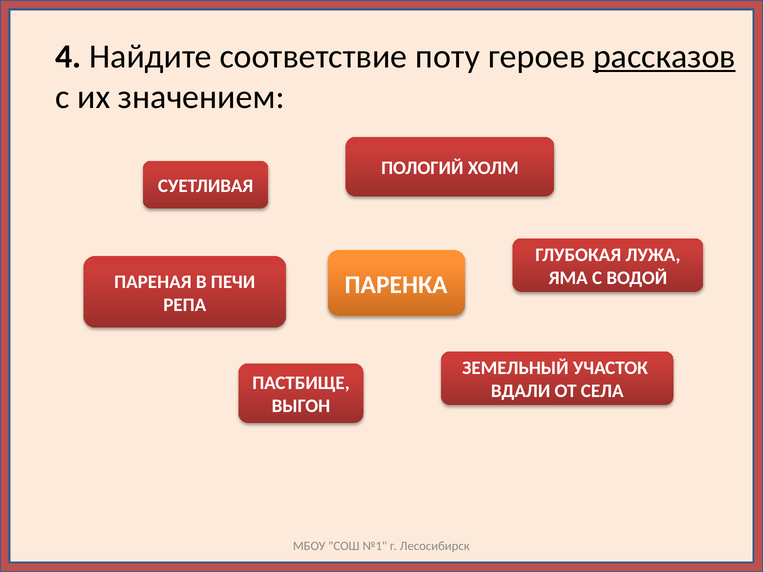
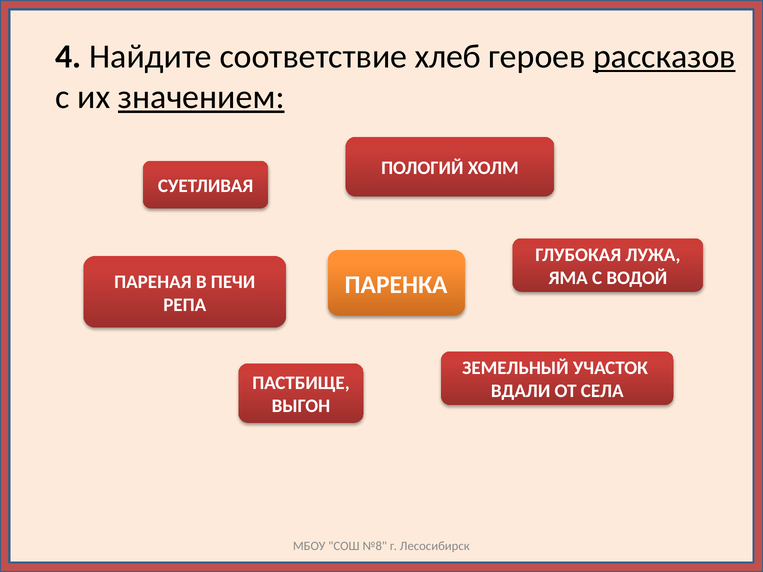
поту: поту -> хлеб
значением underline: none -> present
№1: №1 -> №8
